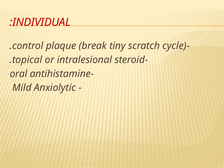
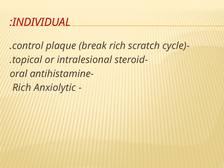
break tiny: tiny -> rich
Mild at (22, 88): Mild -> Rich
